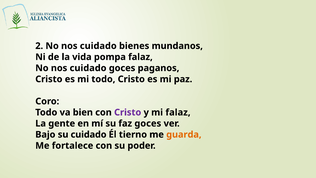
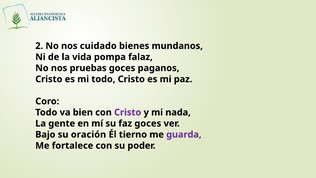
cuidado at (88, 68): cuidado -> pruebas
mi falaz: falaz -> nada
su cuidado: cuidado -> oración
guarda colour: orange -> purple
